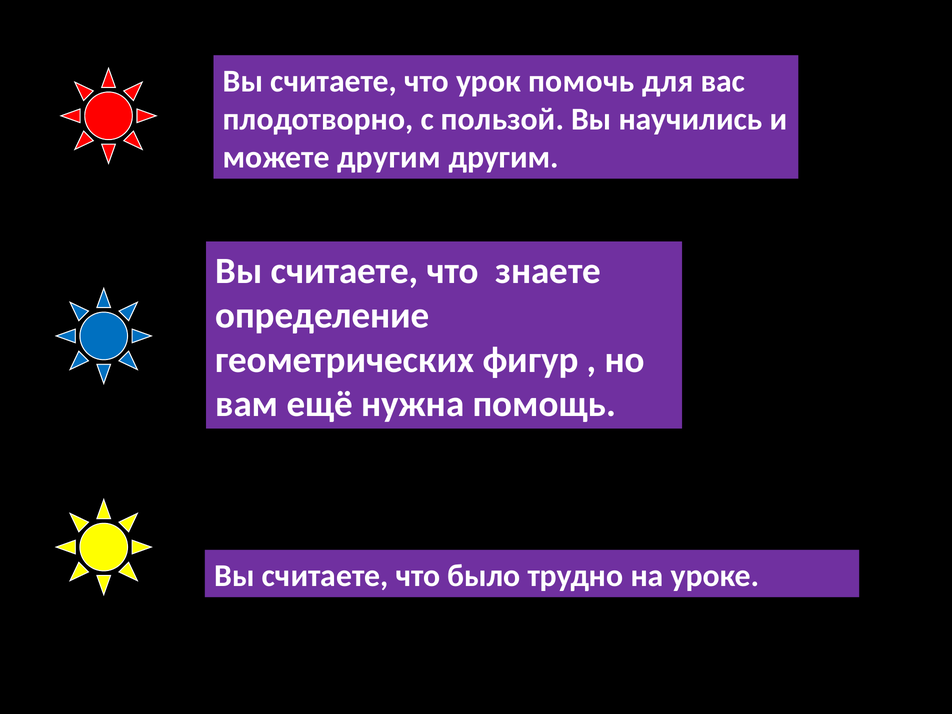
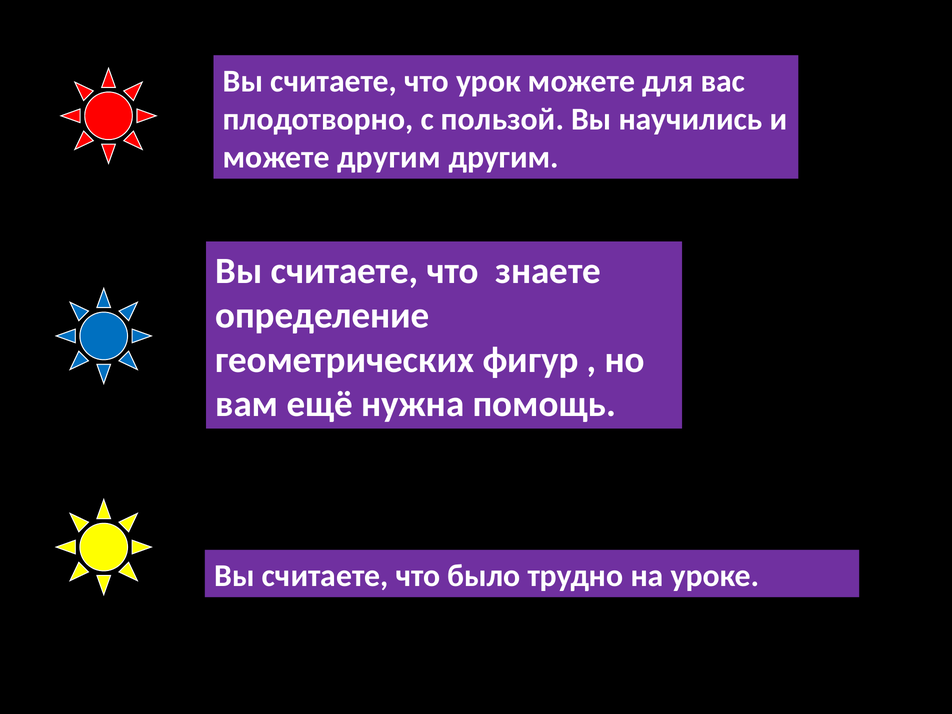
урок помочь: помочь -> можете
